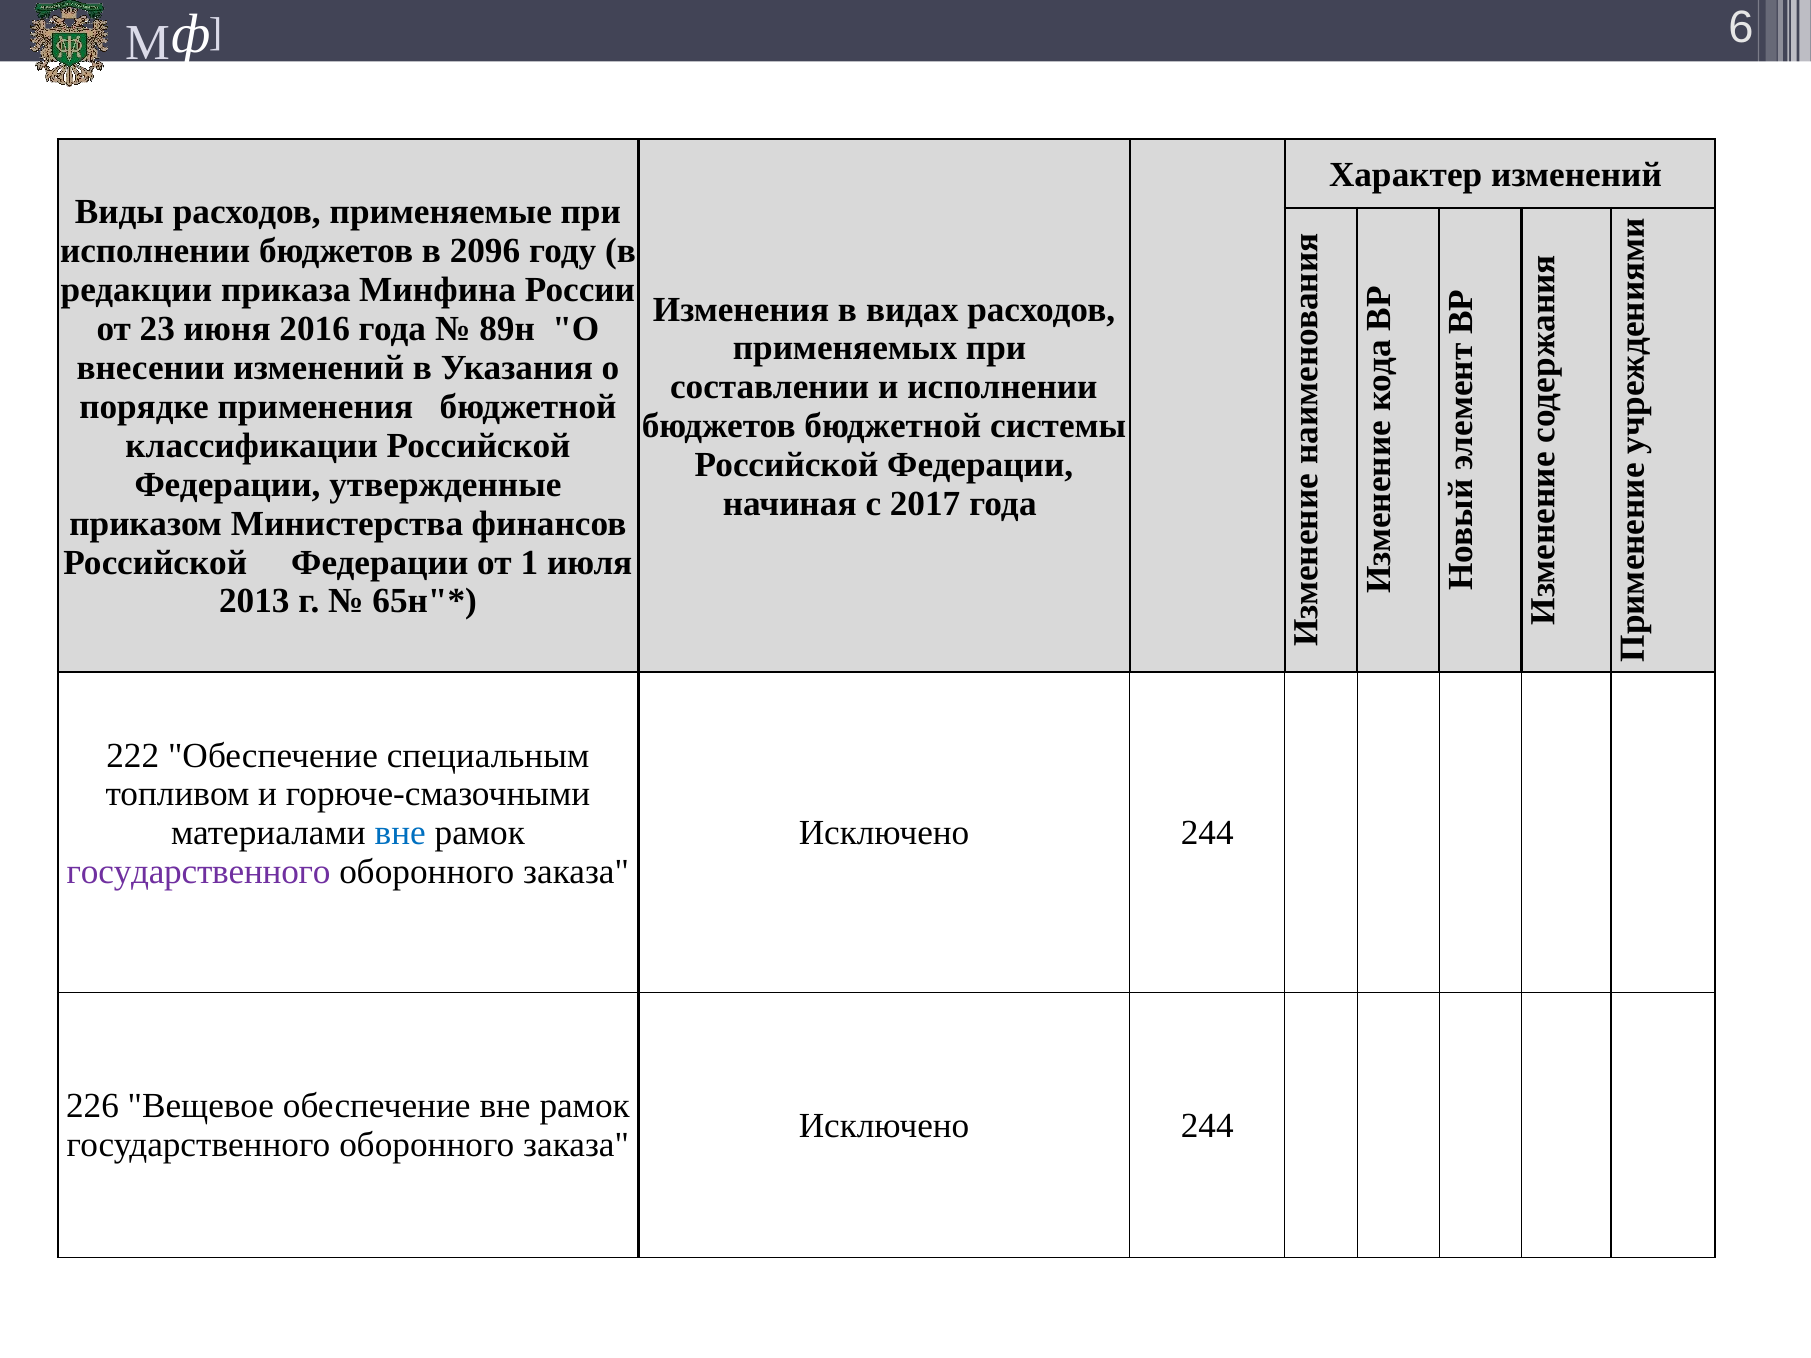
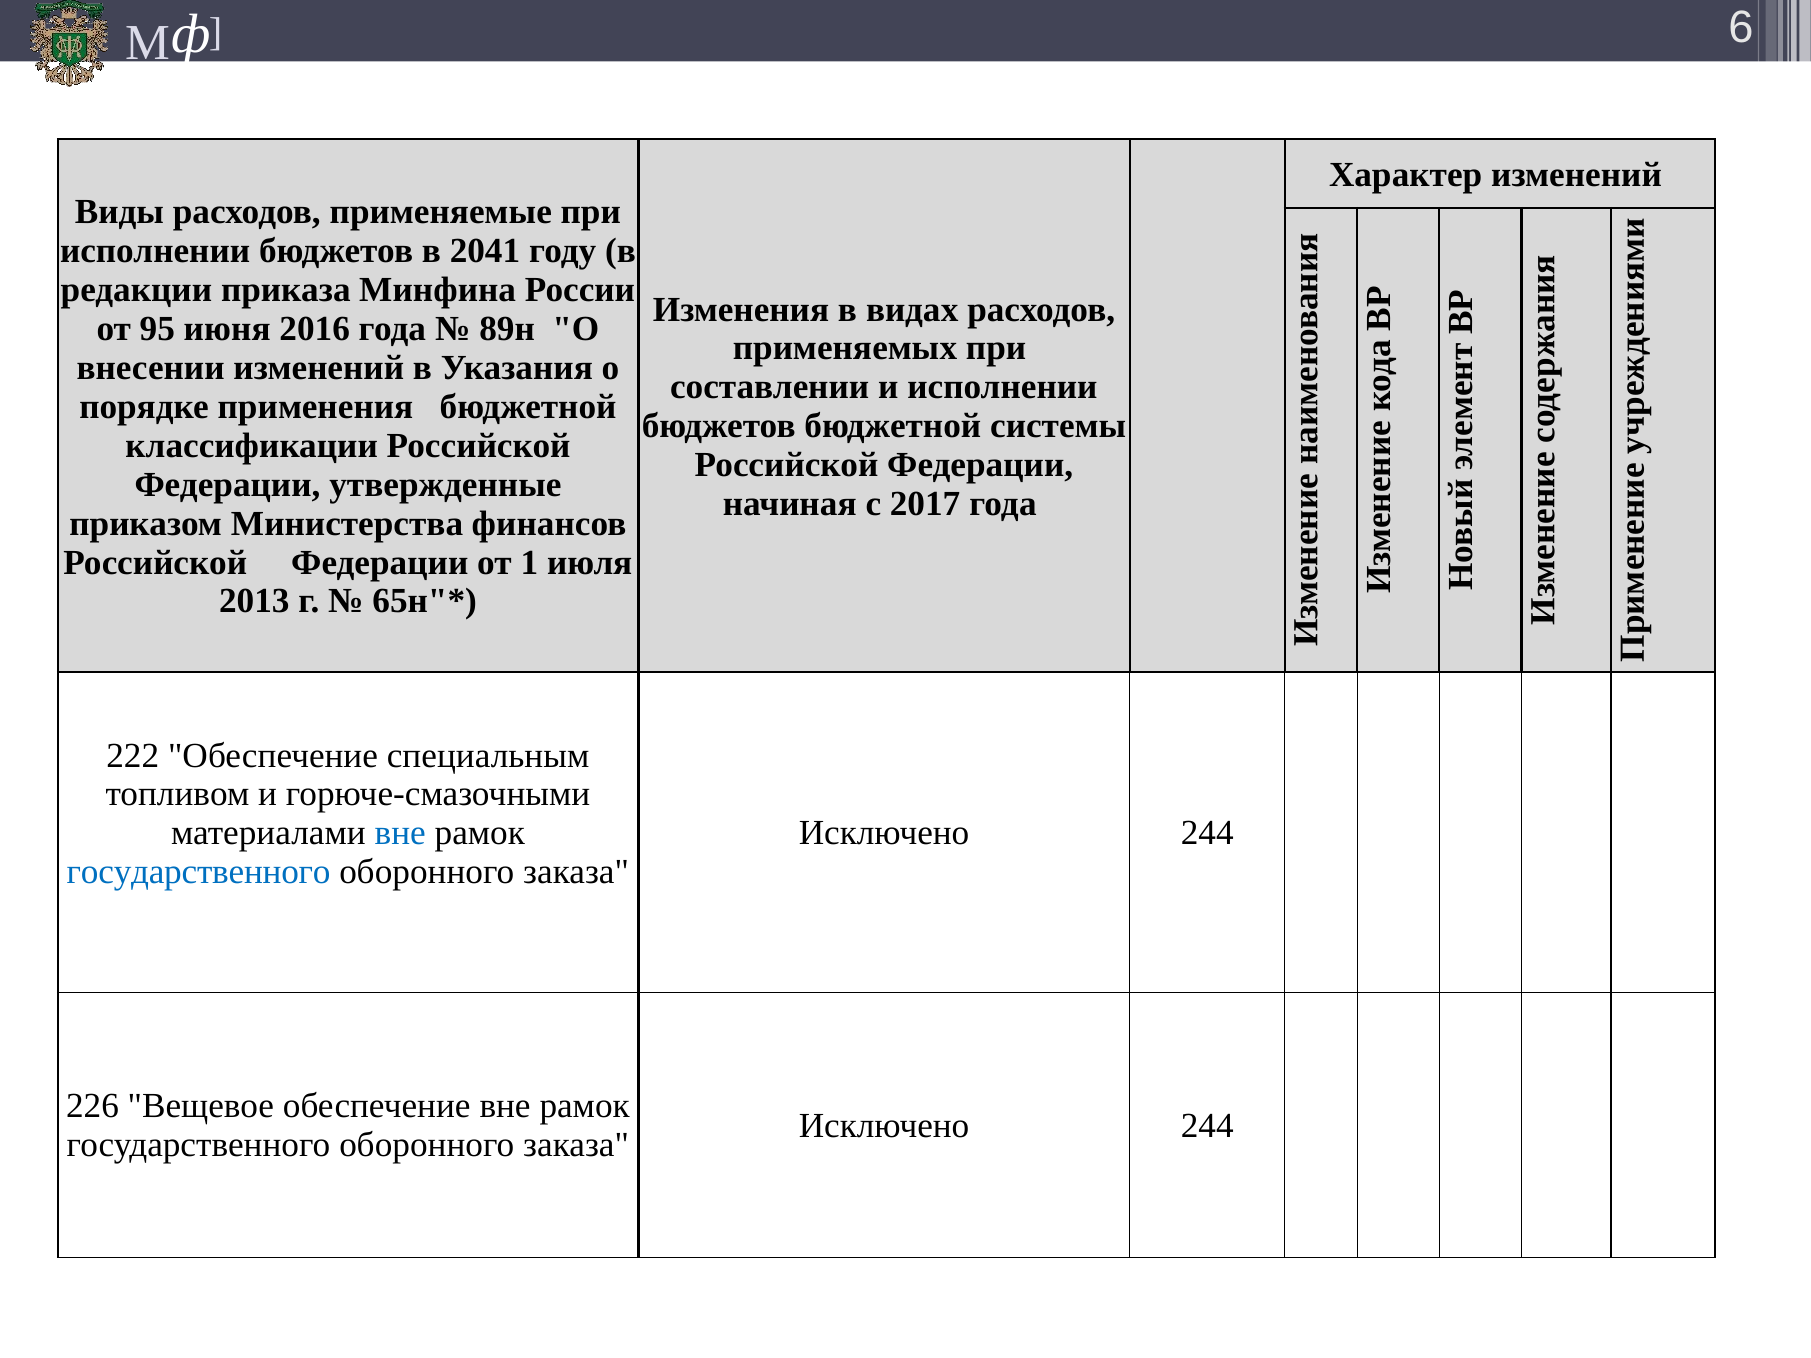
2096: 2096 -> 2041
23: 23 -> 95
государственного at (199, 872) colour: purple -> blue
